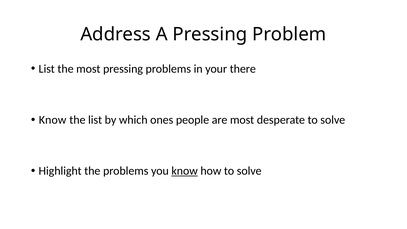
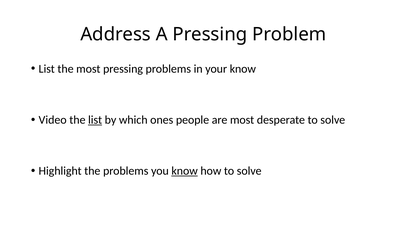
your there: there -> know
Know at (53, 120): Know -> Video
list at (95, 120) underline: none -> present
